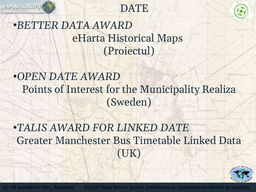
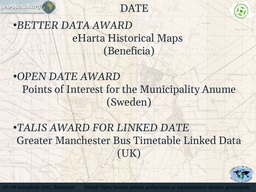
Proiectul: Proiectul -> Beneficia
Realiza: Realiza -> Anume
